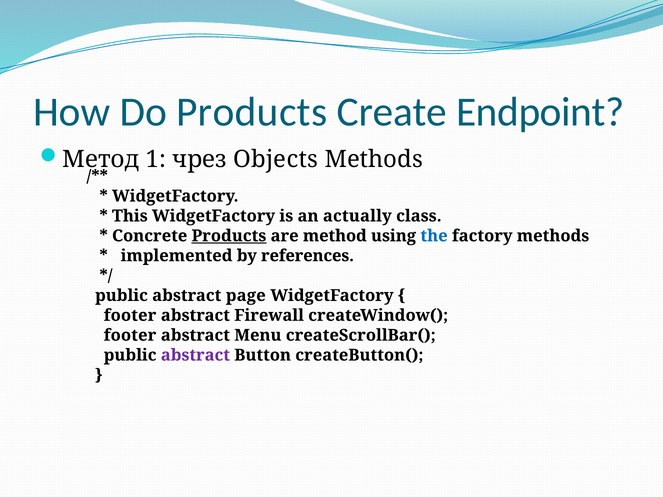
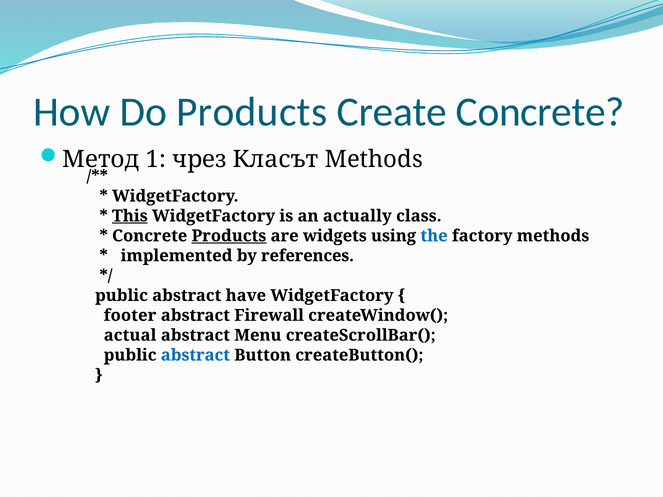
Create Endpoint: Endpoint -> Concrete
Objects: Objects -> Класът
This underline: none -> present
method: method -> widgets
page: page -> have
footer at (130, 335): footer -> actual
abstract at (195, 355) colour: purple -> blue
